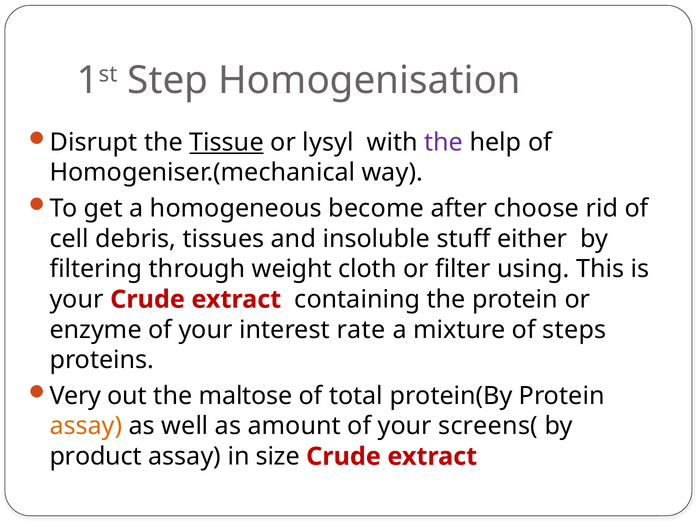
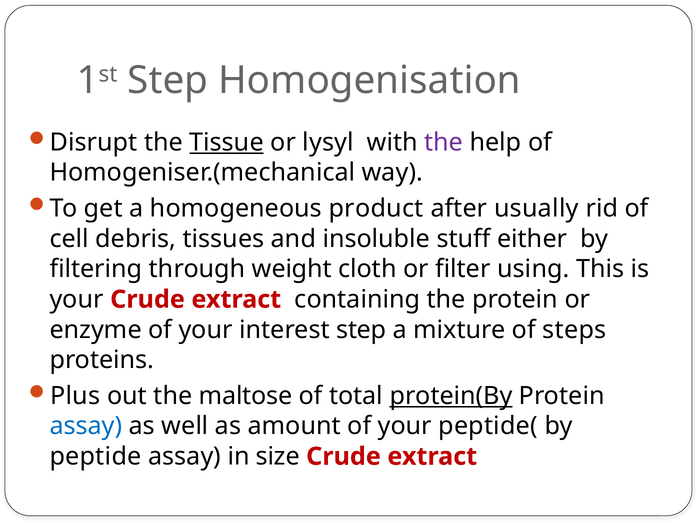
become: become -> product
choose: choose -> usually
interest rate: rate -> step
Very: Very -> Plus
protein(By underline: none -> present
assay at (86, 426) colour: orange -> blue
screens(: screens( -> peptide(
product: product -> peptide
